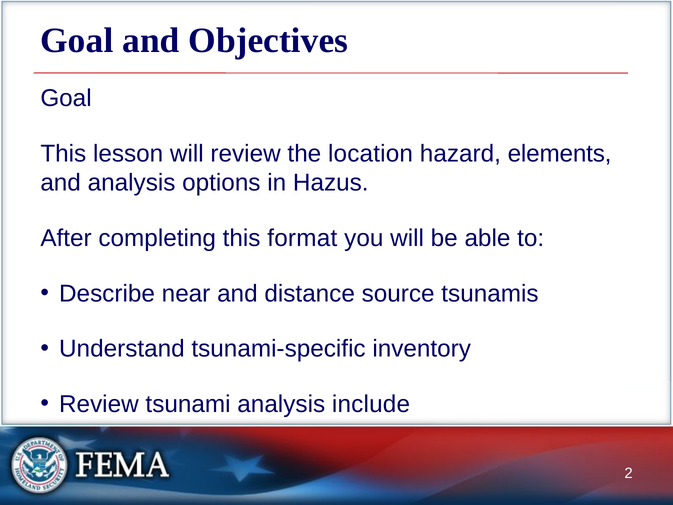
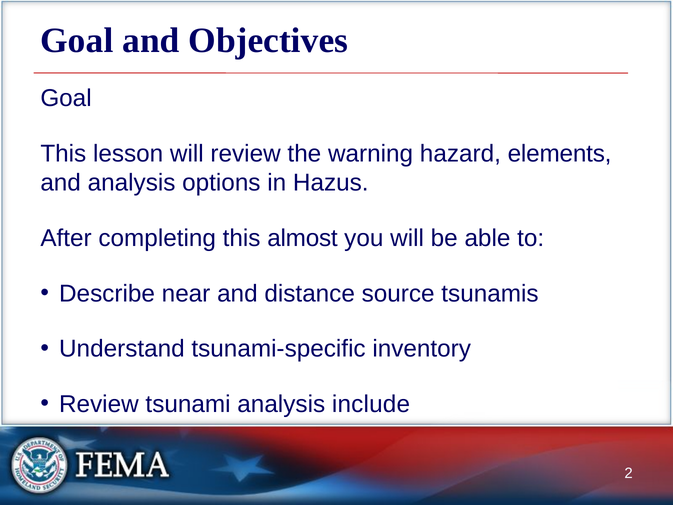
location: location -> warning
format: format -> almost
